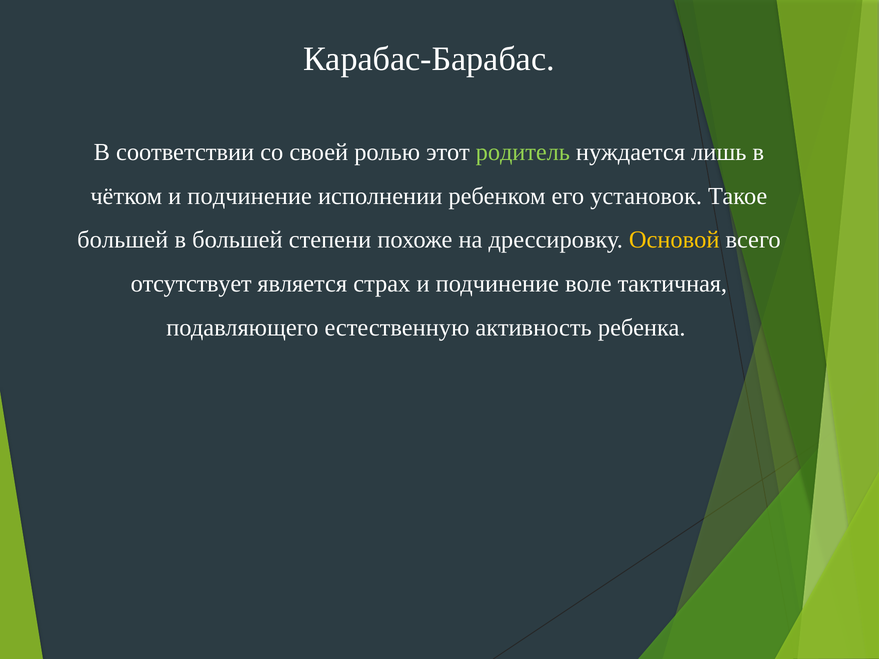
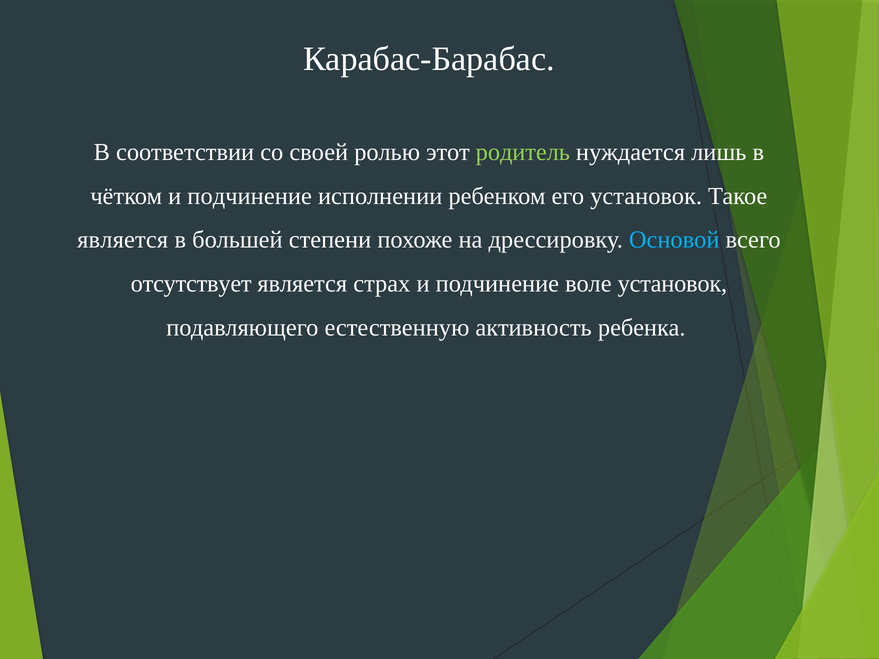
большей at (123, 240): большей -> является
Основой colour: yellow -> light blue
воле тактичная: тактичная -> установок
